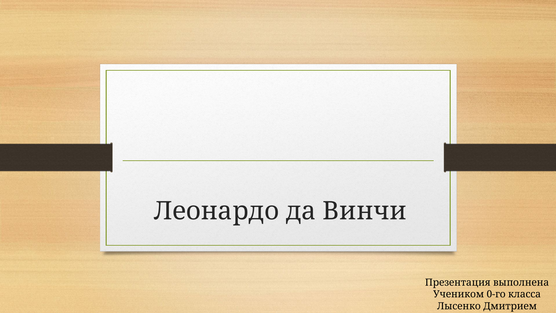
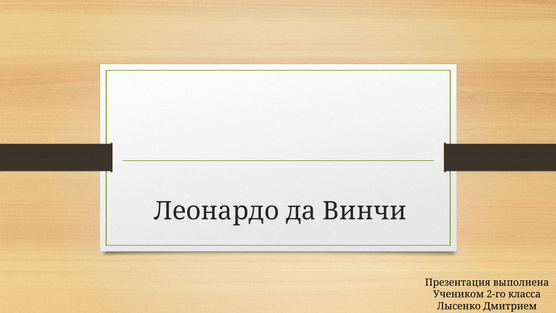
0-го: 0-го -> 2-го
